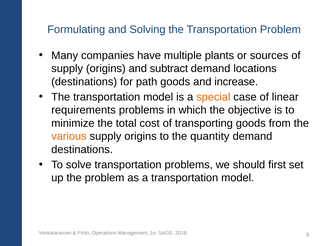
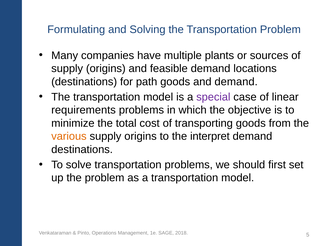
subtract: subtract -> feasible
and increase: increase -> demand
special colour: orange -> purple
quantity: quantity -> interpret
